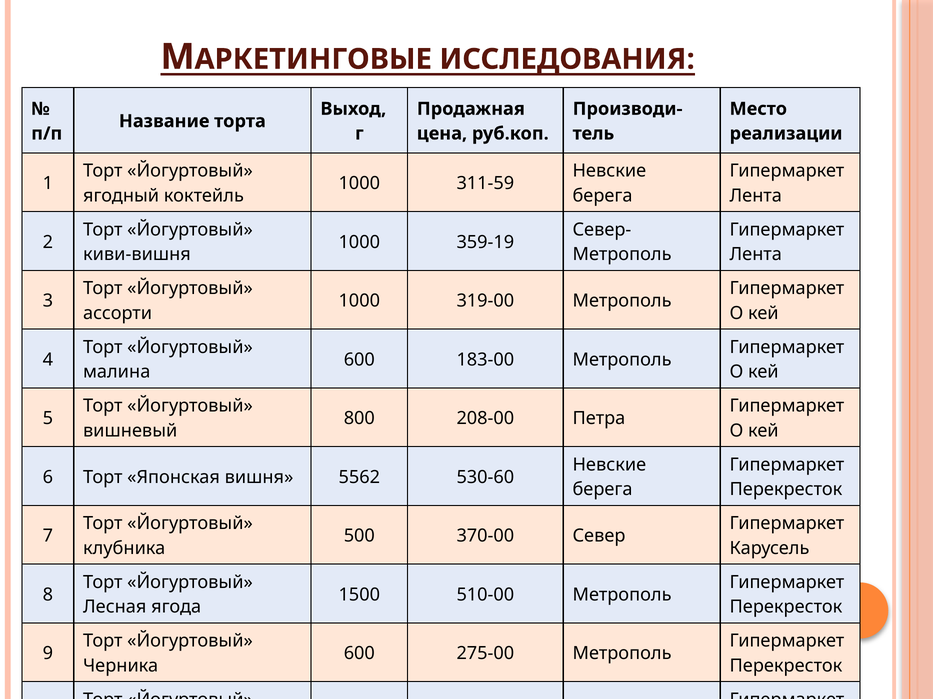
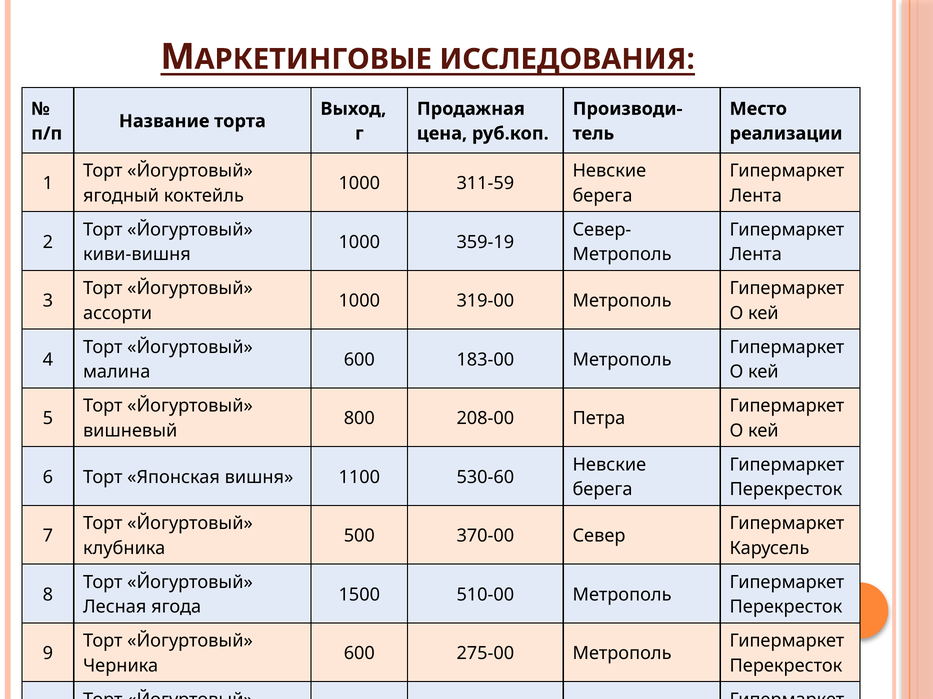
5562: 5562 -> 1100
